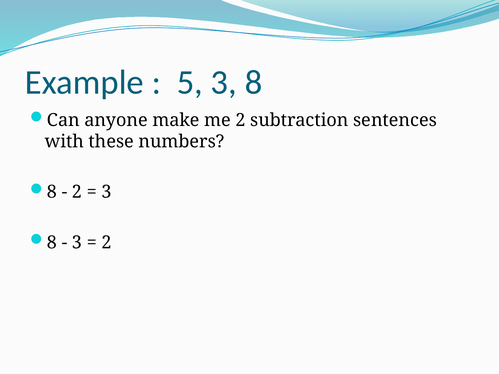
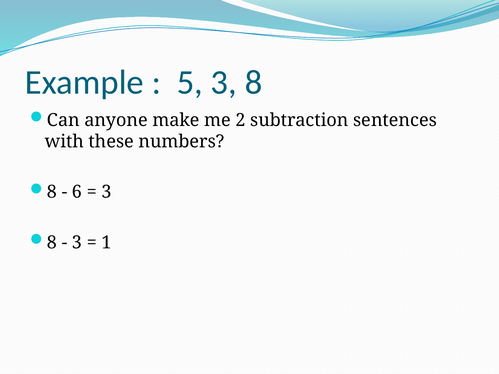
2 at (77, 192): 2 -> 6
2 at (107, 243): 2 -> 1
